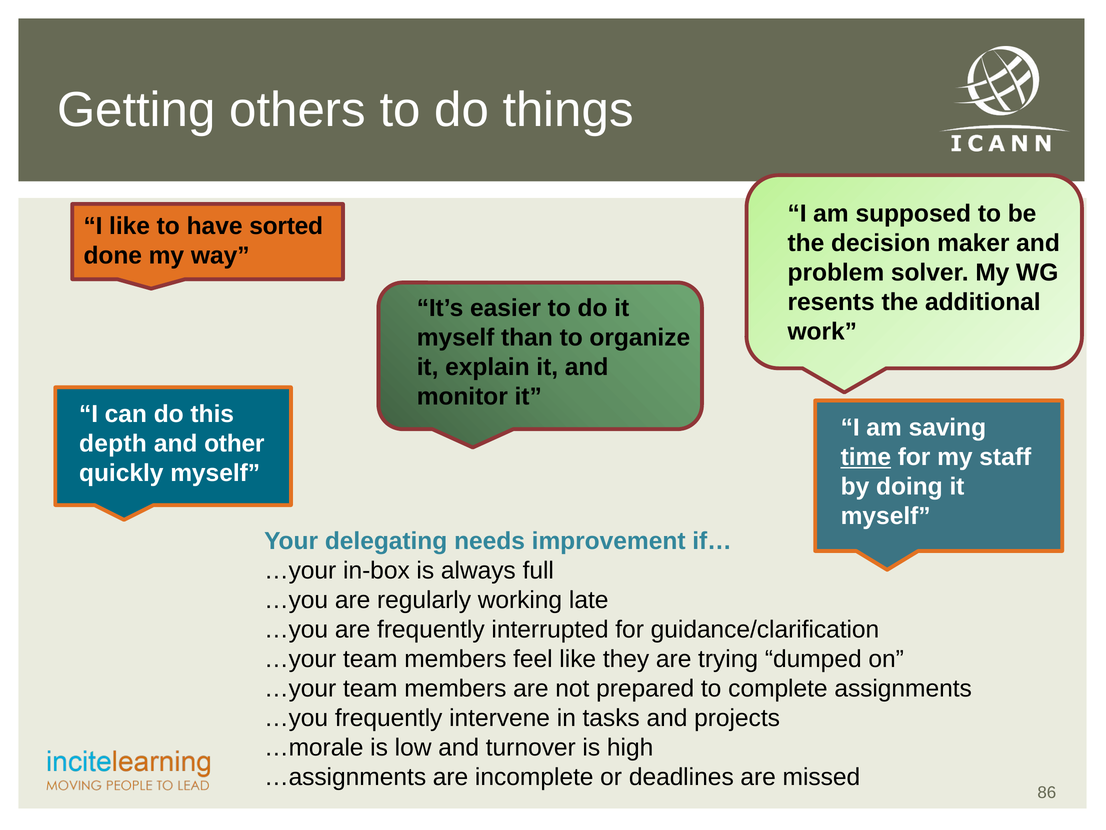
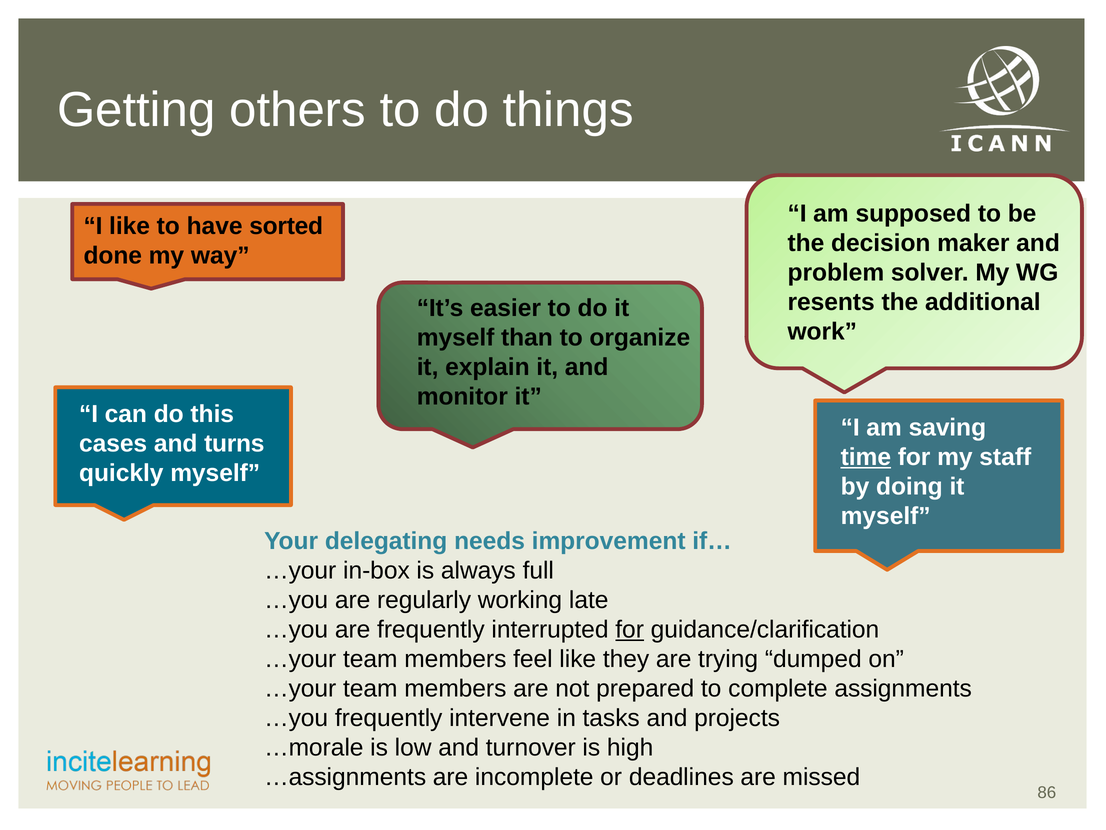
depth: depth -> cases
other: other -> turns
for at (630, 629) underline: none -> present
